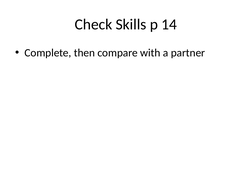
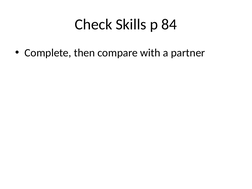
14: 14 -> 84
